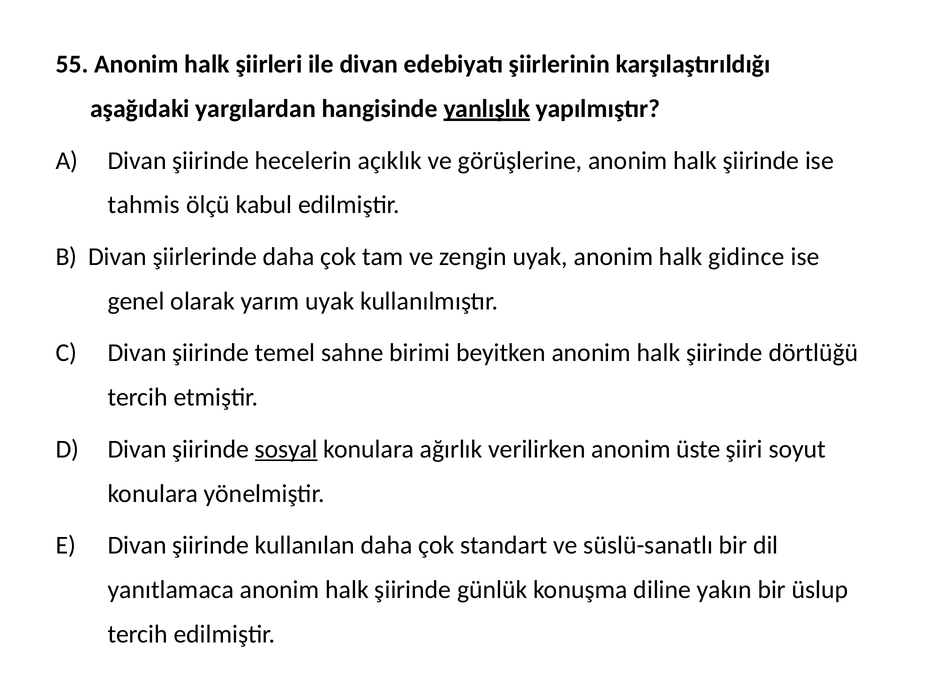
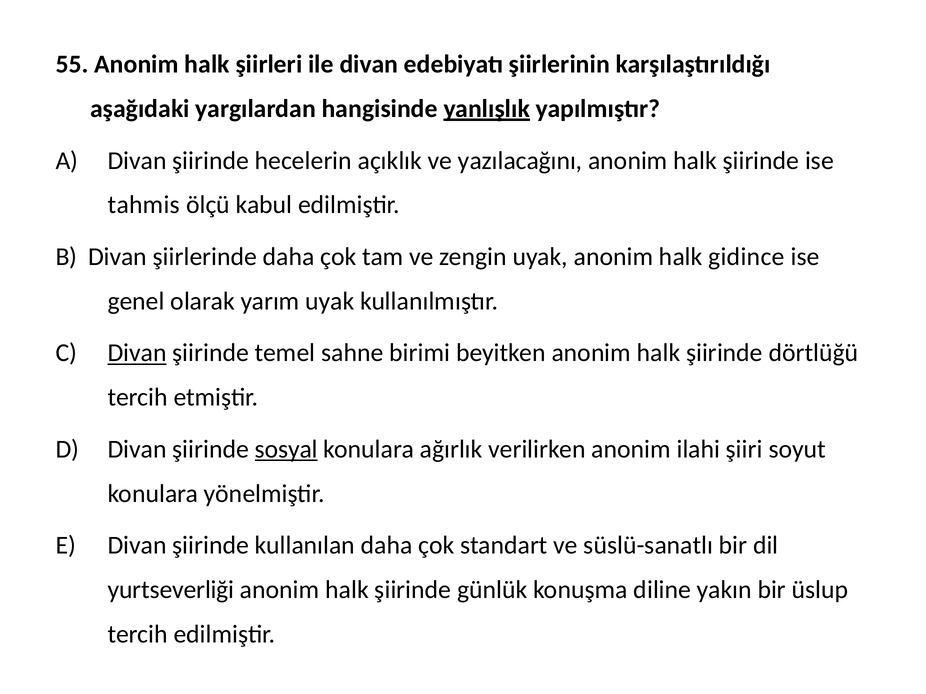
görüşlerine: görüşlerine -> yazılacağını
Divan at (137, 353) underline: none -> present
üste: üste -> ilahi
yanıtlamaca: yanıtlamaca -> yurtseverliği
